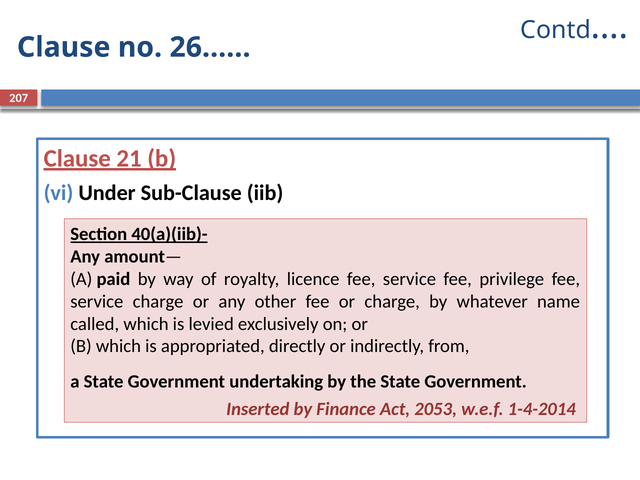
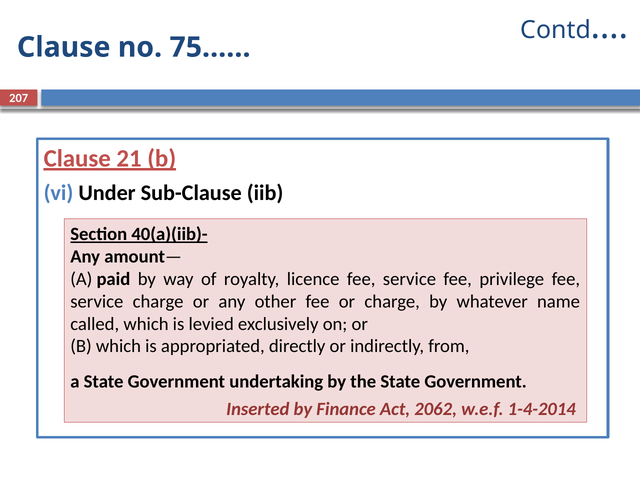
26……: 26…… -> 75……
2053: 2053 -> 2062
